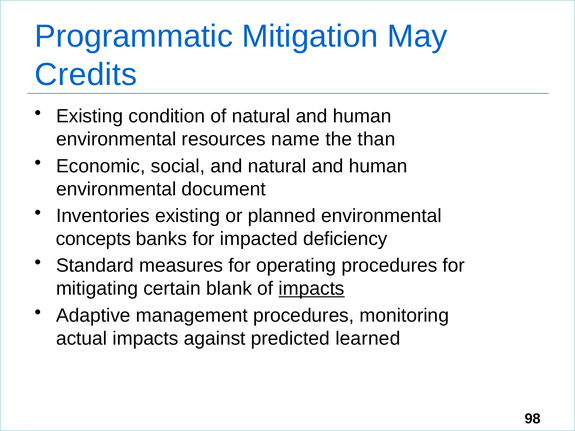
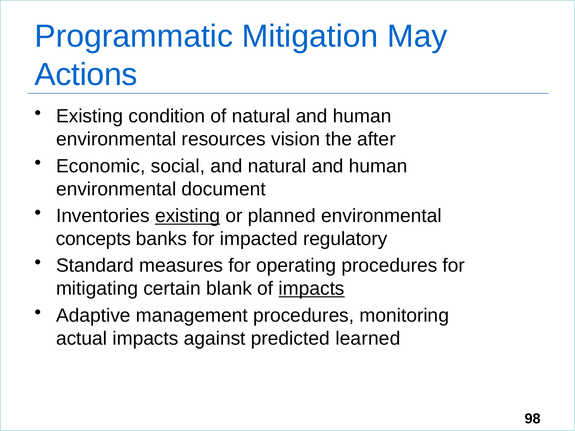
Credits: Credits -> Actions
name: name -> vision
than: than -> after
existing at (188, 216) underline: none -> present
deficiency: deficiency -> regulatory
